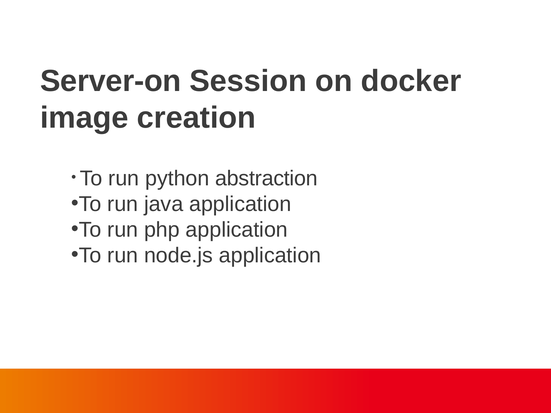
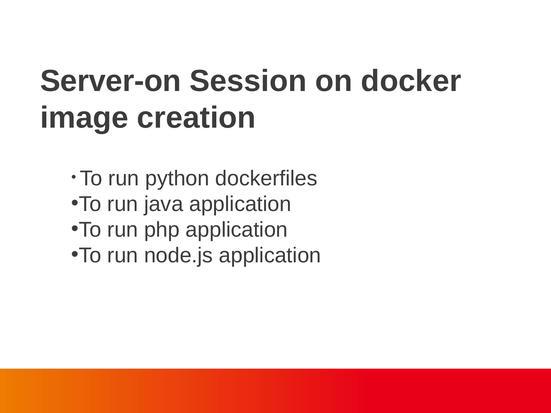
abstraction: abstraction -> dockerfiles
